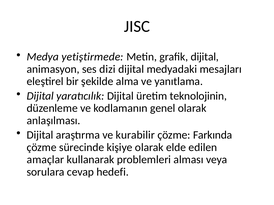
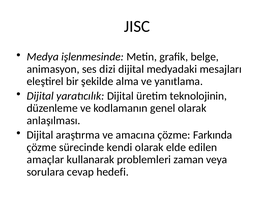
yetiştirmede: yetiştirmede -> işlenmesinde
grafik dijital: dijital -> belge
kurabilir: kurabilir -> amacına
kişiye: kişiye -> kendi
alması: alması -> zaman
